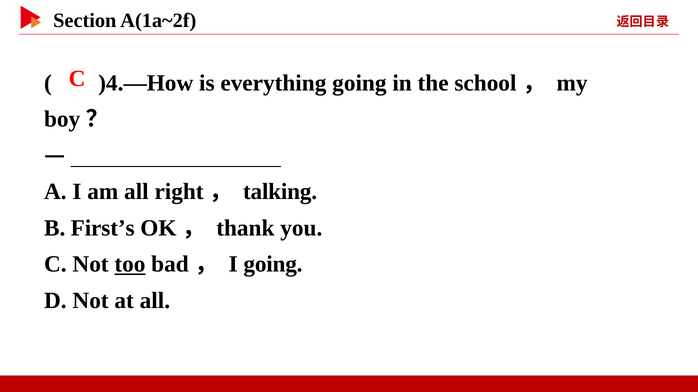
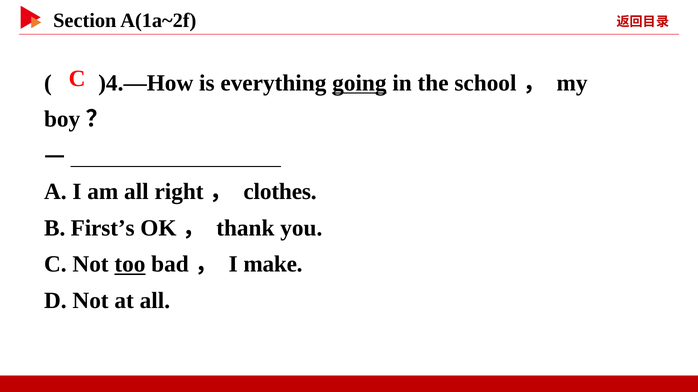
going at (359, 83) underline: none -> present
talking: talking -> clothes
I going: going -> make
